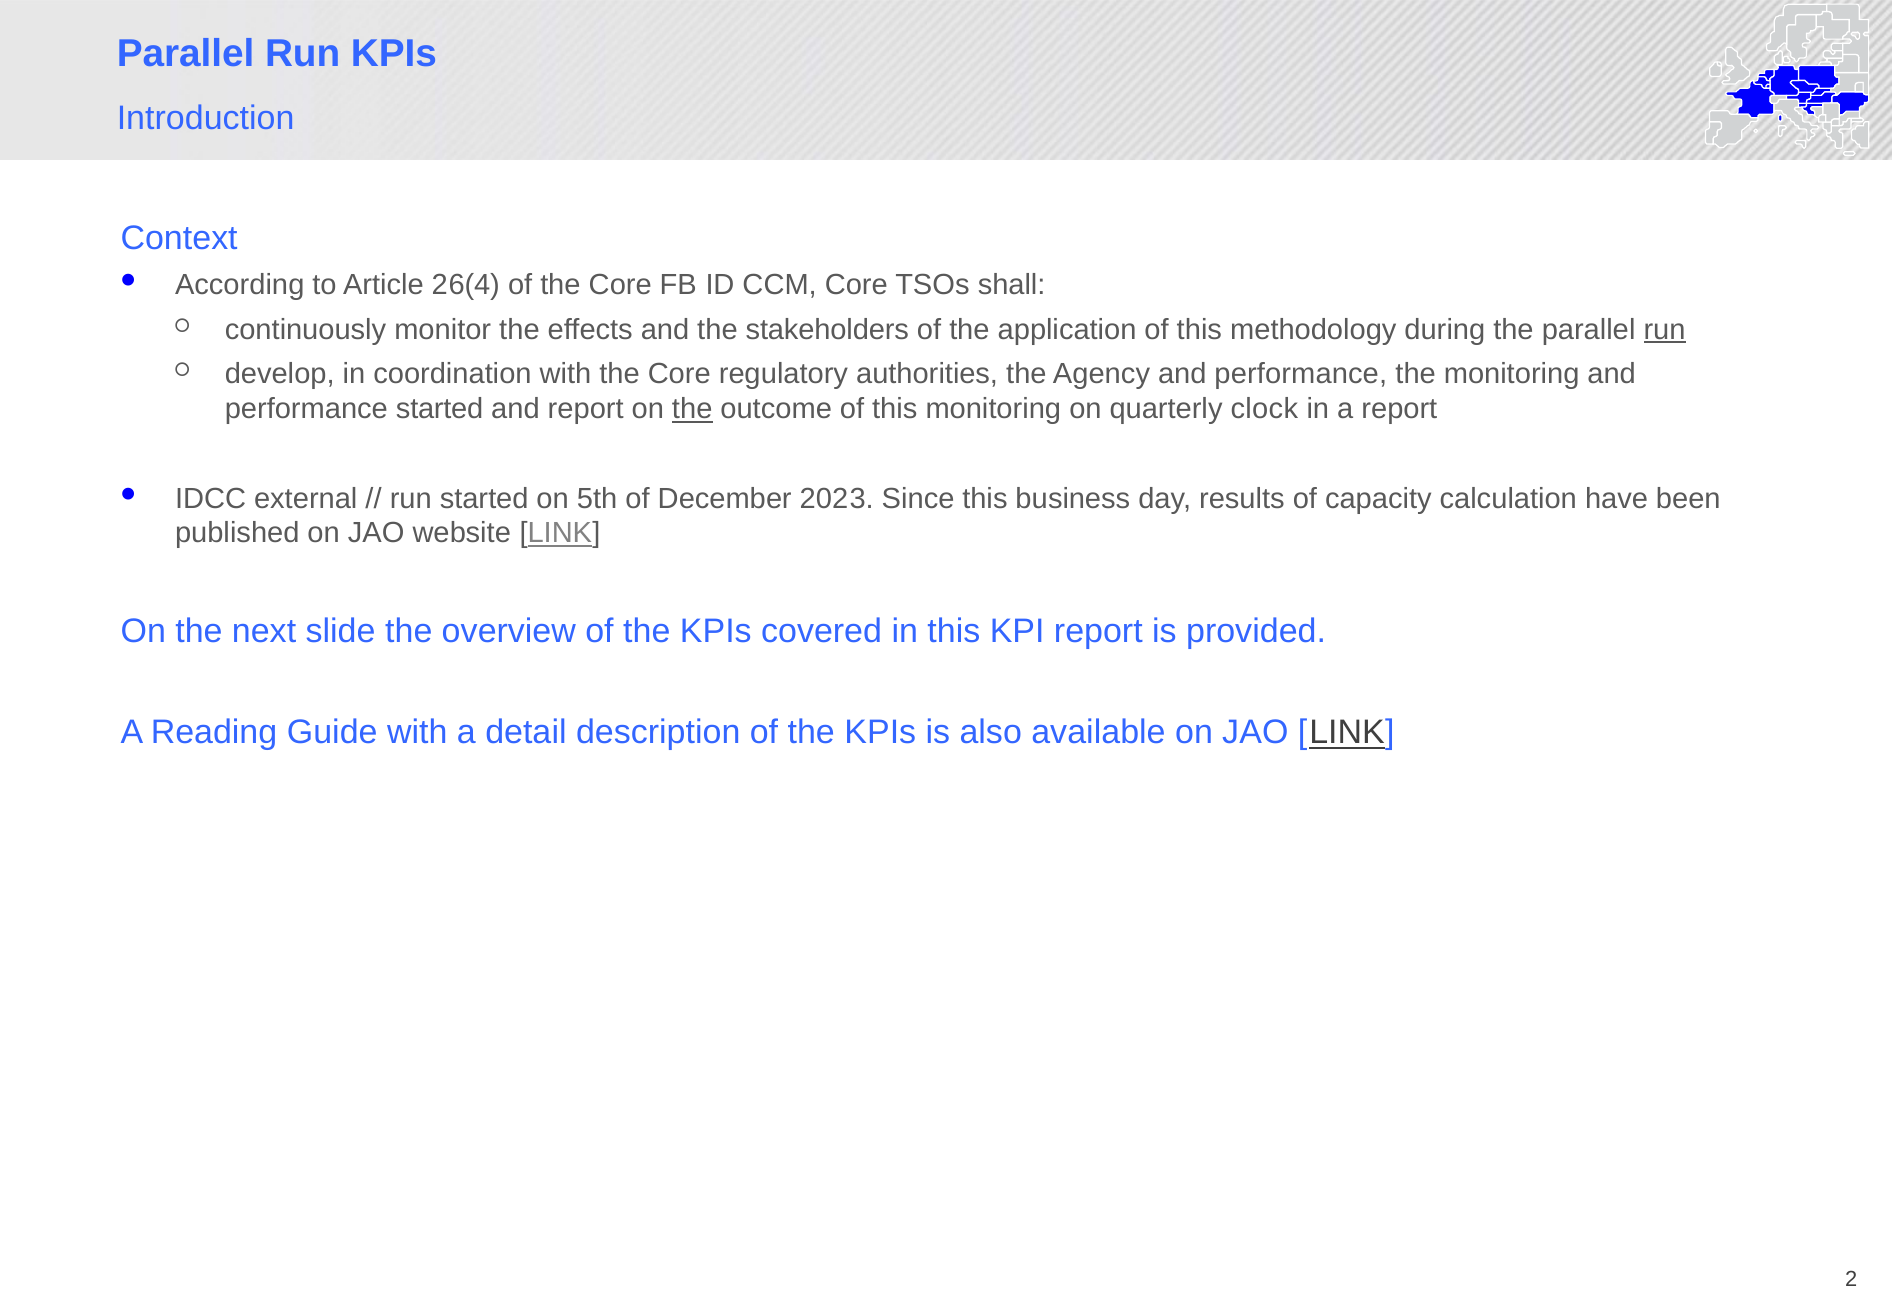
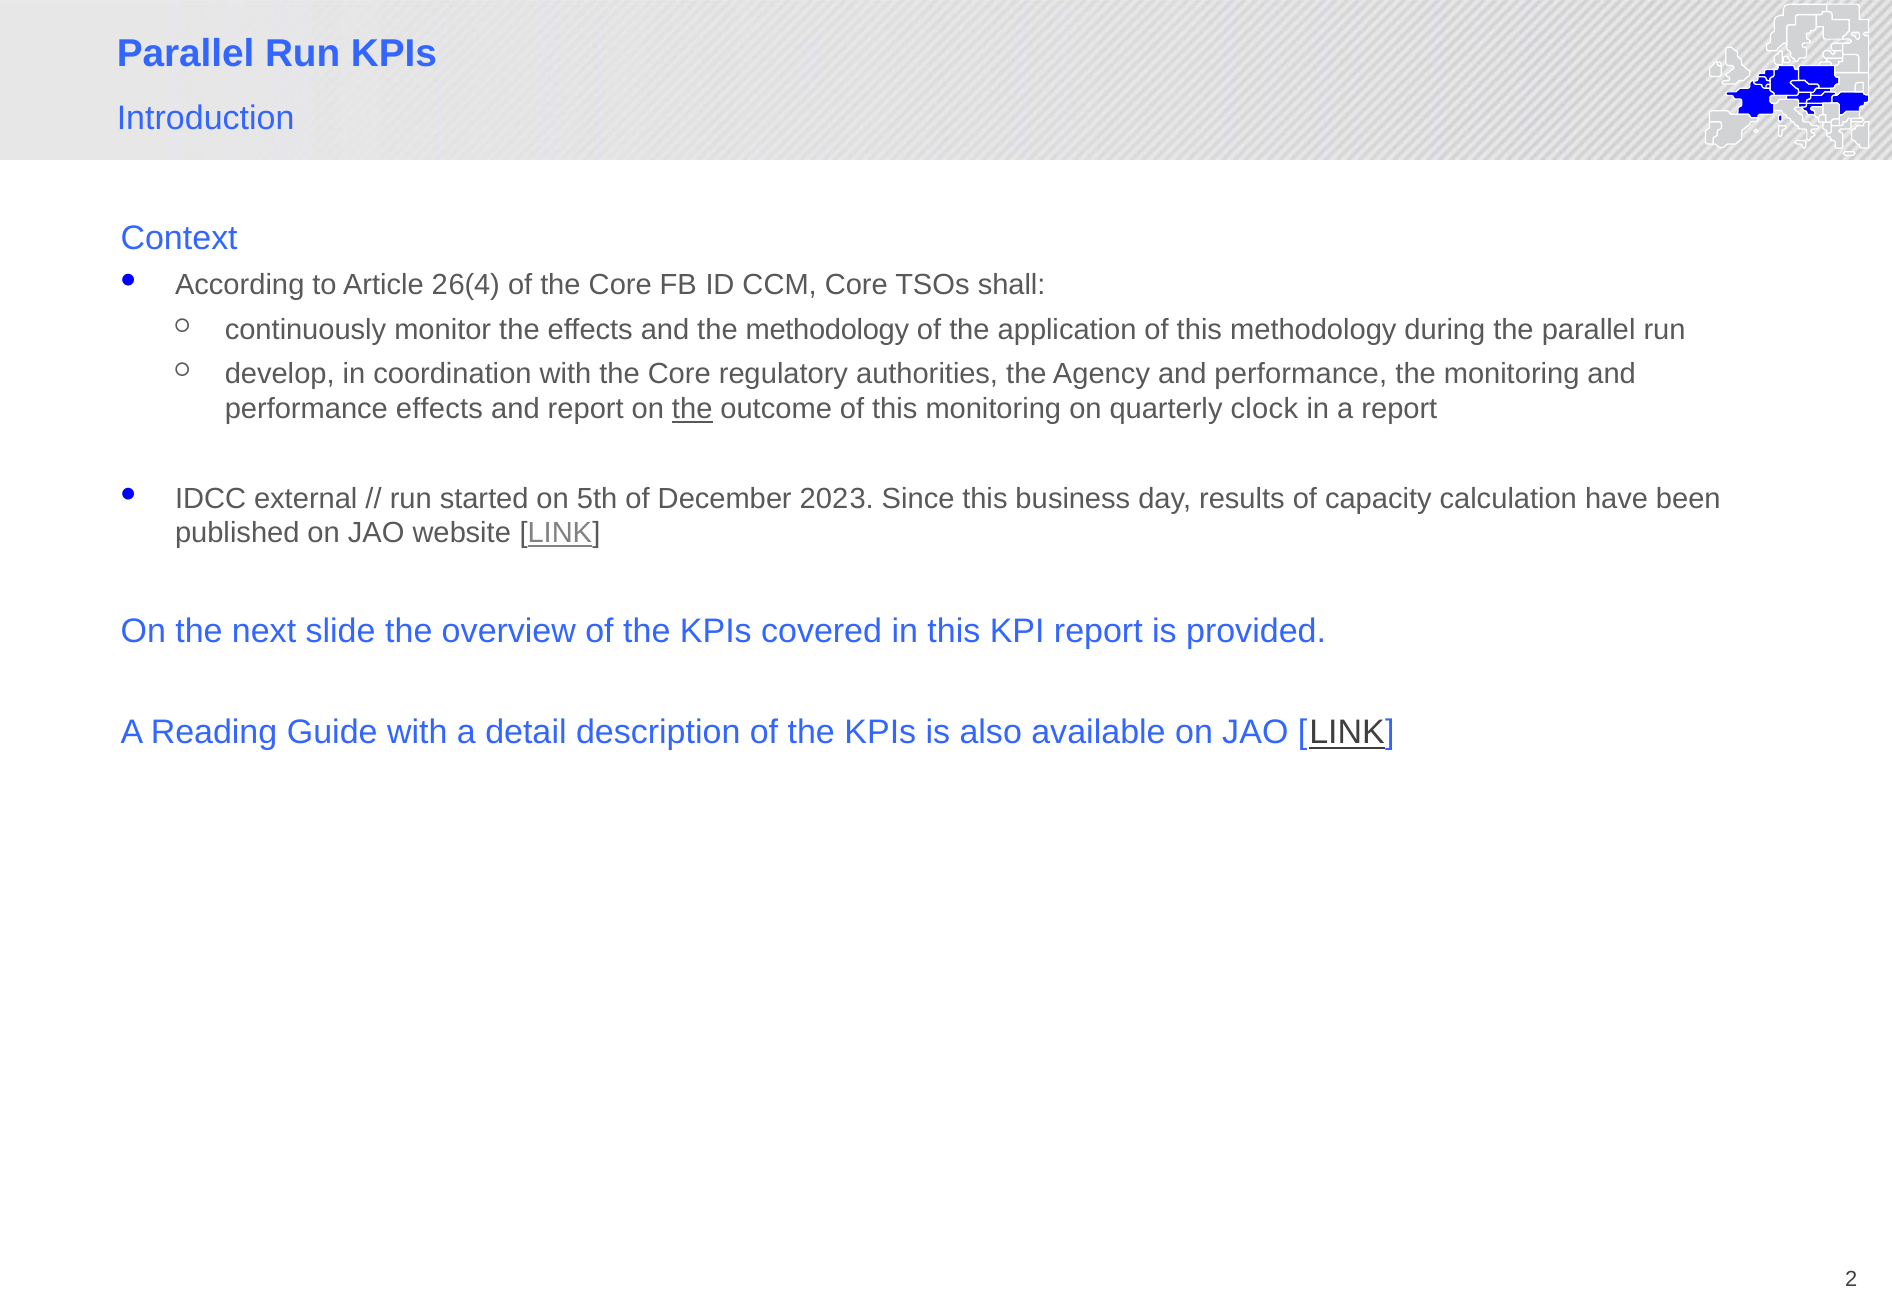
the stakeholders: stakeholders -> methodology
run at (1665, 330) underline: present -> none
performance started: started -> effects
